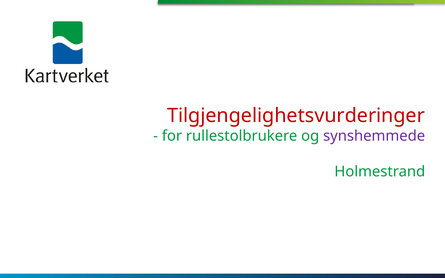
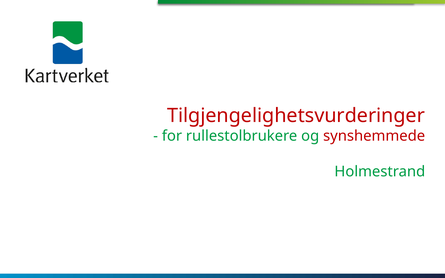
synshemmede colour: purple -> red
